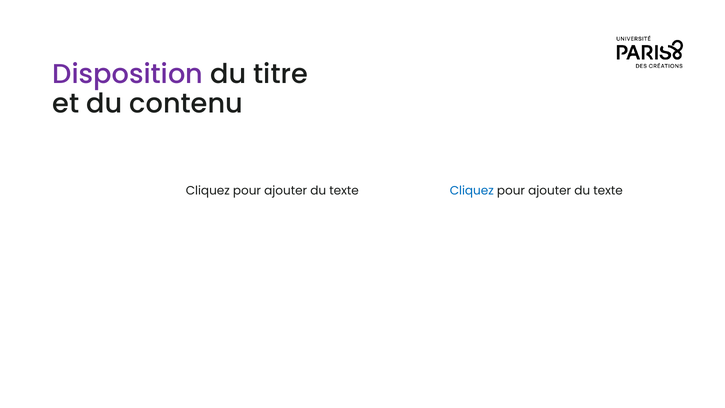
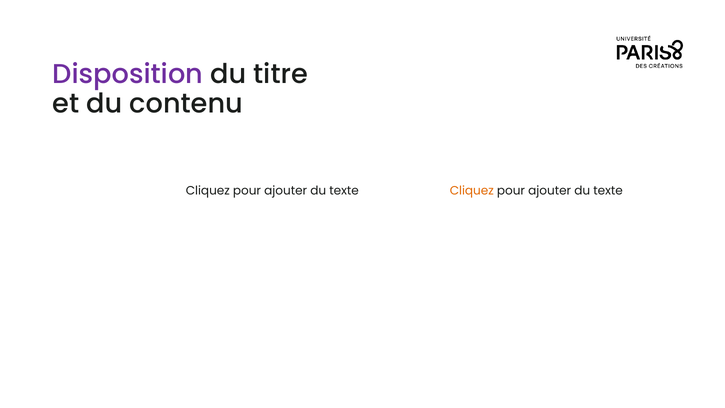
Cliquez at (472, 190) colour: blue -> orange
